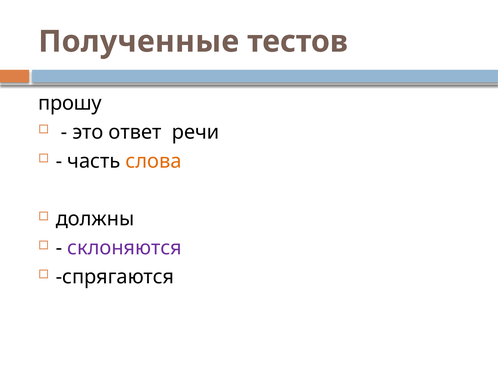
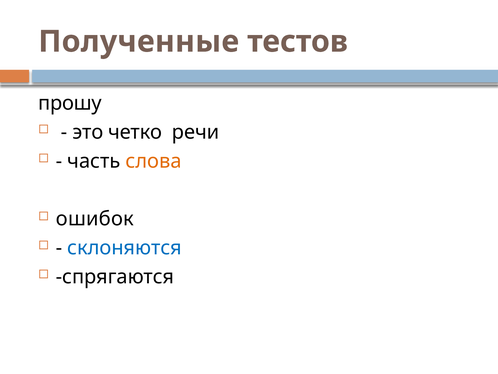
ответ: ответ -> четко
должны: должны -> ошибок
склоняются colour: purple -> blue
